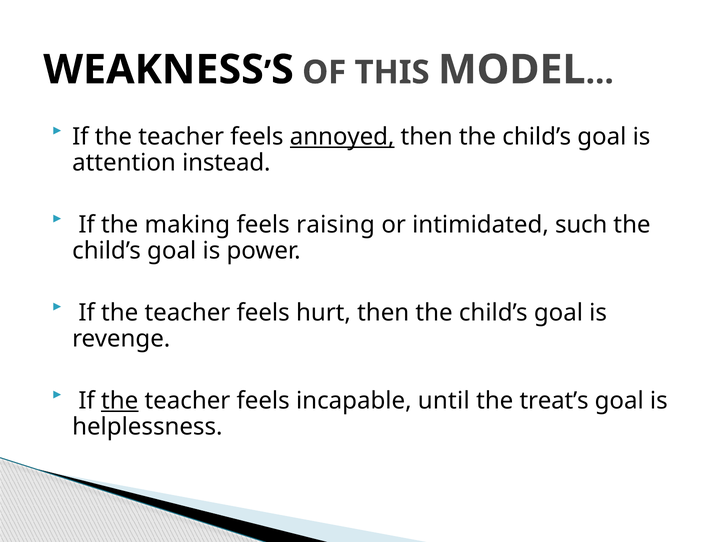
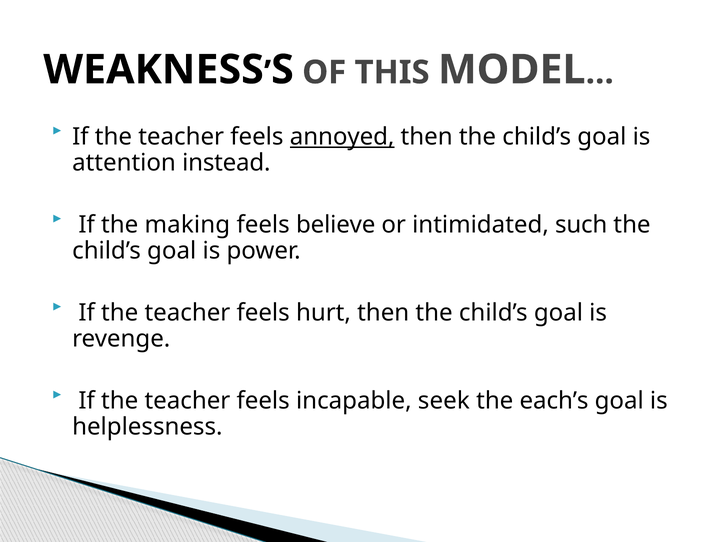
raising: raising -> believe
the at (120, 401) underline: present -> none
until: until -> seek
treat’s: treat’s -> each’s
